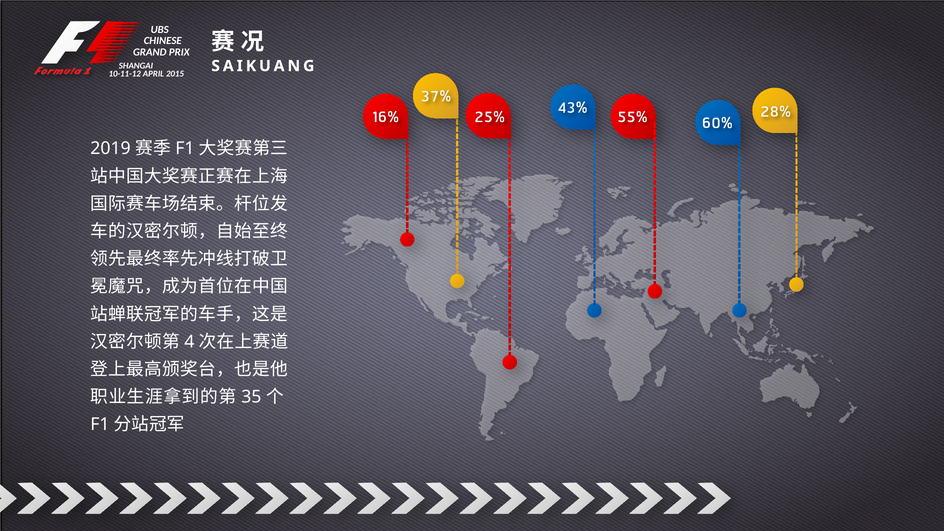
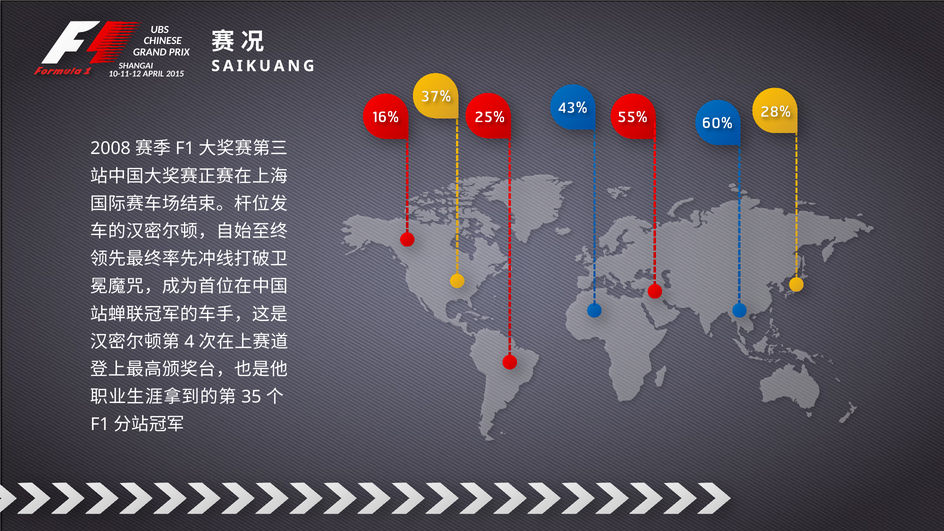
2019: 2019 -> 2008
